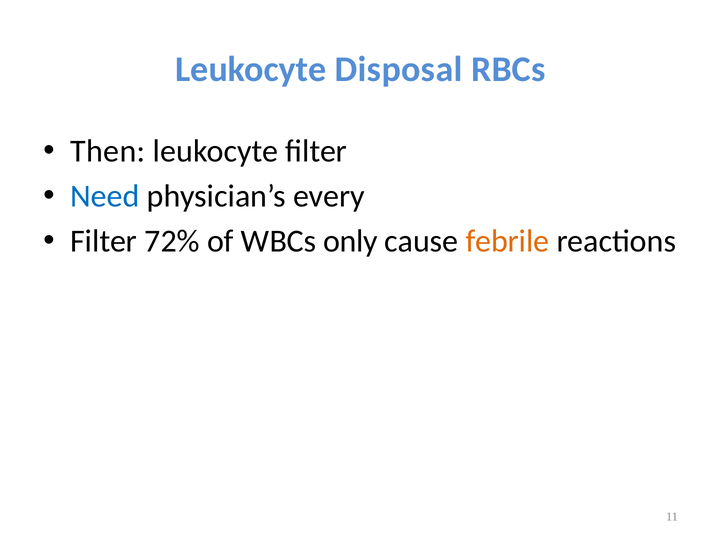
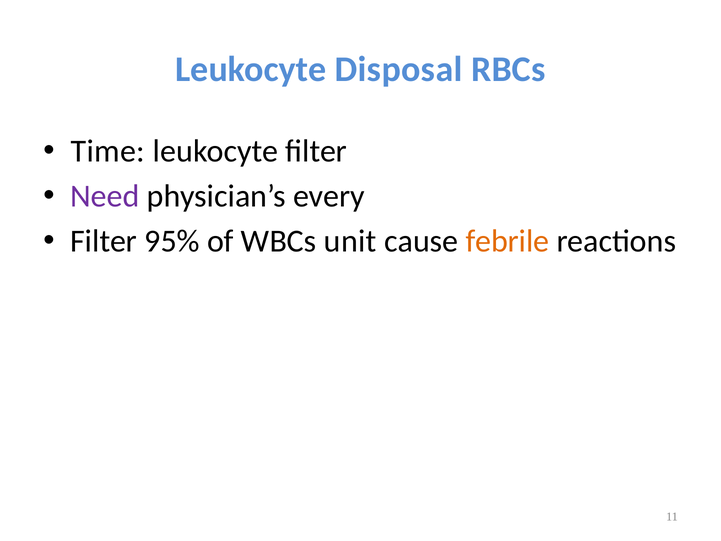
Then: Then -> Time
Need colour: blue -> purple
72%: 72% -> 95%
only: only -> unit
